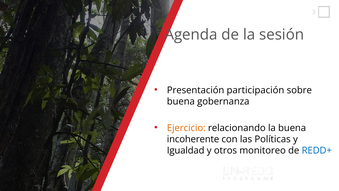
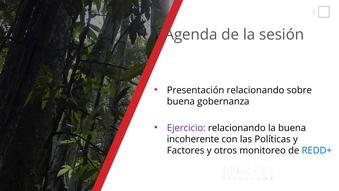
Presentación participación: participación -> relacionando
Ejercicio colour: orange -> purple
Igualdad: Igualdad -> Factores
